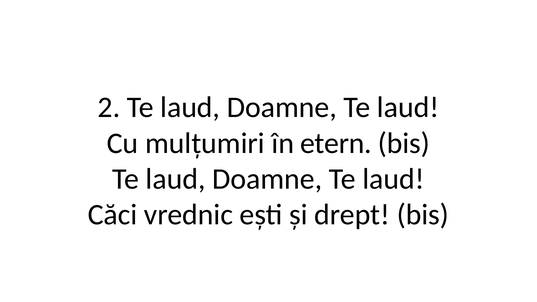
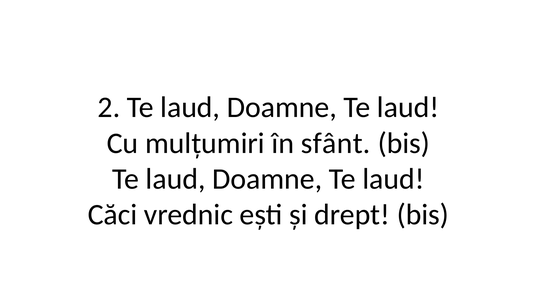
etern: etern -> sfânt
